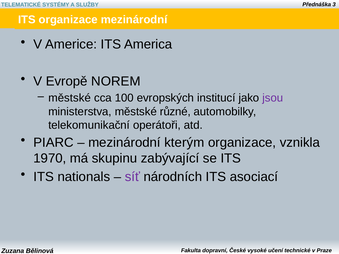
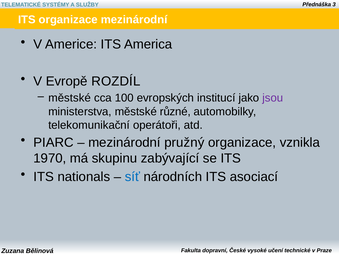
NOREM: NOREM -> ROZDÍL
kterým: kterým -> pružný
síť colour: purple -> blue
